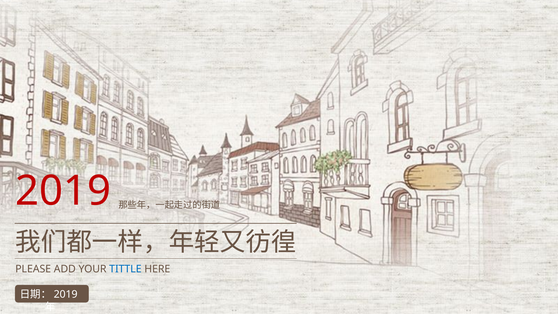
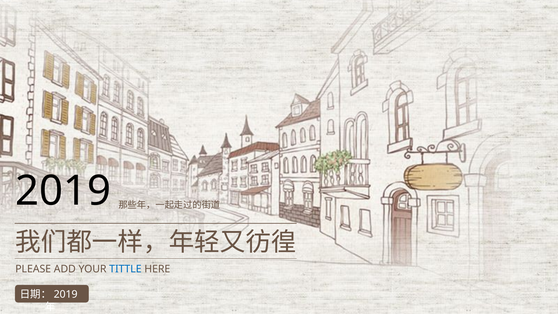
2019 colour: red -> black
